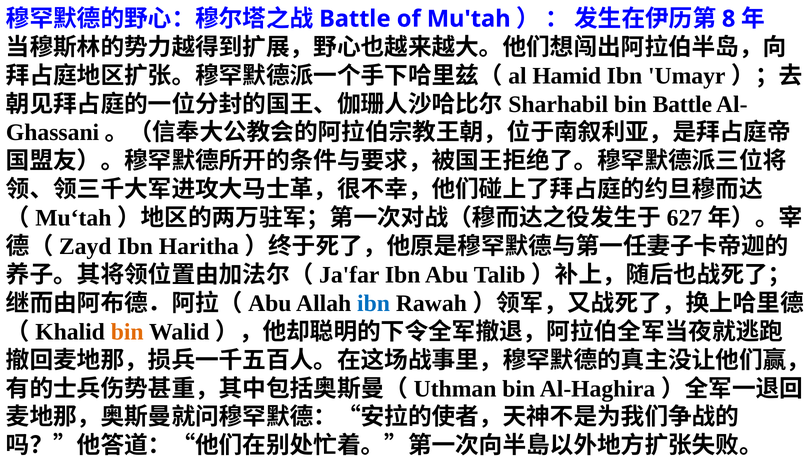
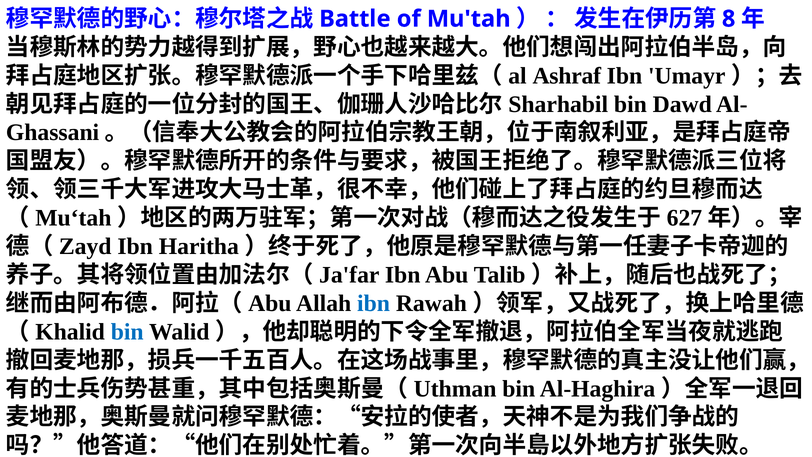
Hamid: Hamid -> Ashraf
bin Battle: Battle -> Dawd
bin at (127, 332) colour: orange -> blue
